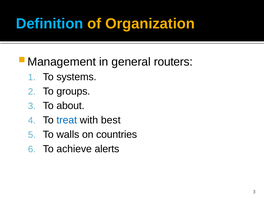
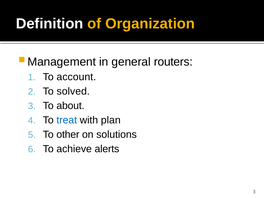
Definition colour: light blue -> white
systems: systems -> account
groups: groups -> solved
best: best -> plan
walls: walls -> other
countries: countries -> solutions
